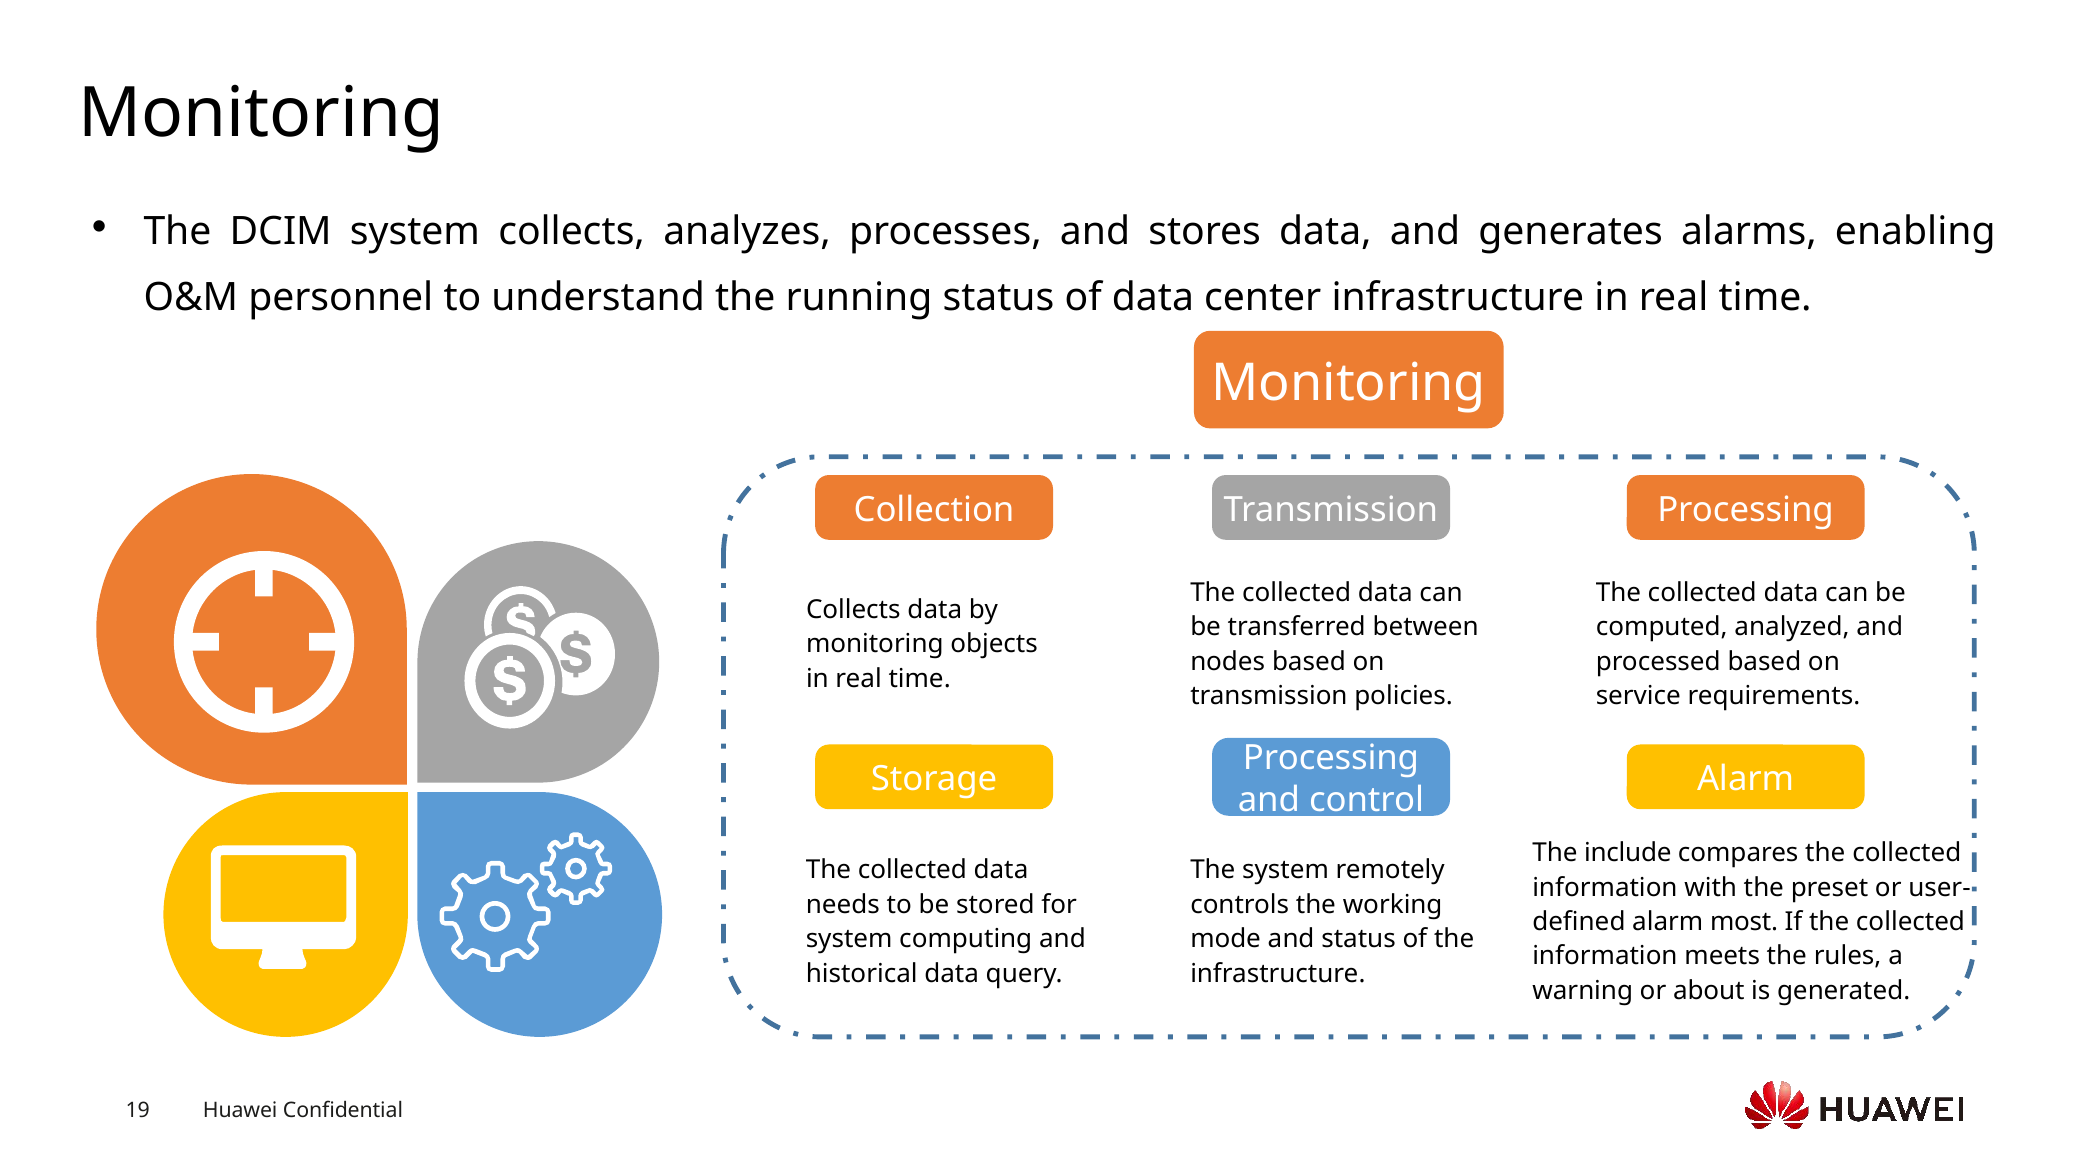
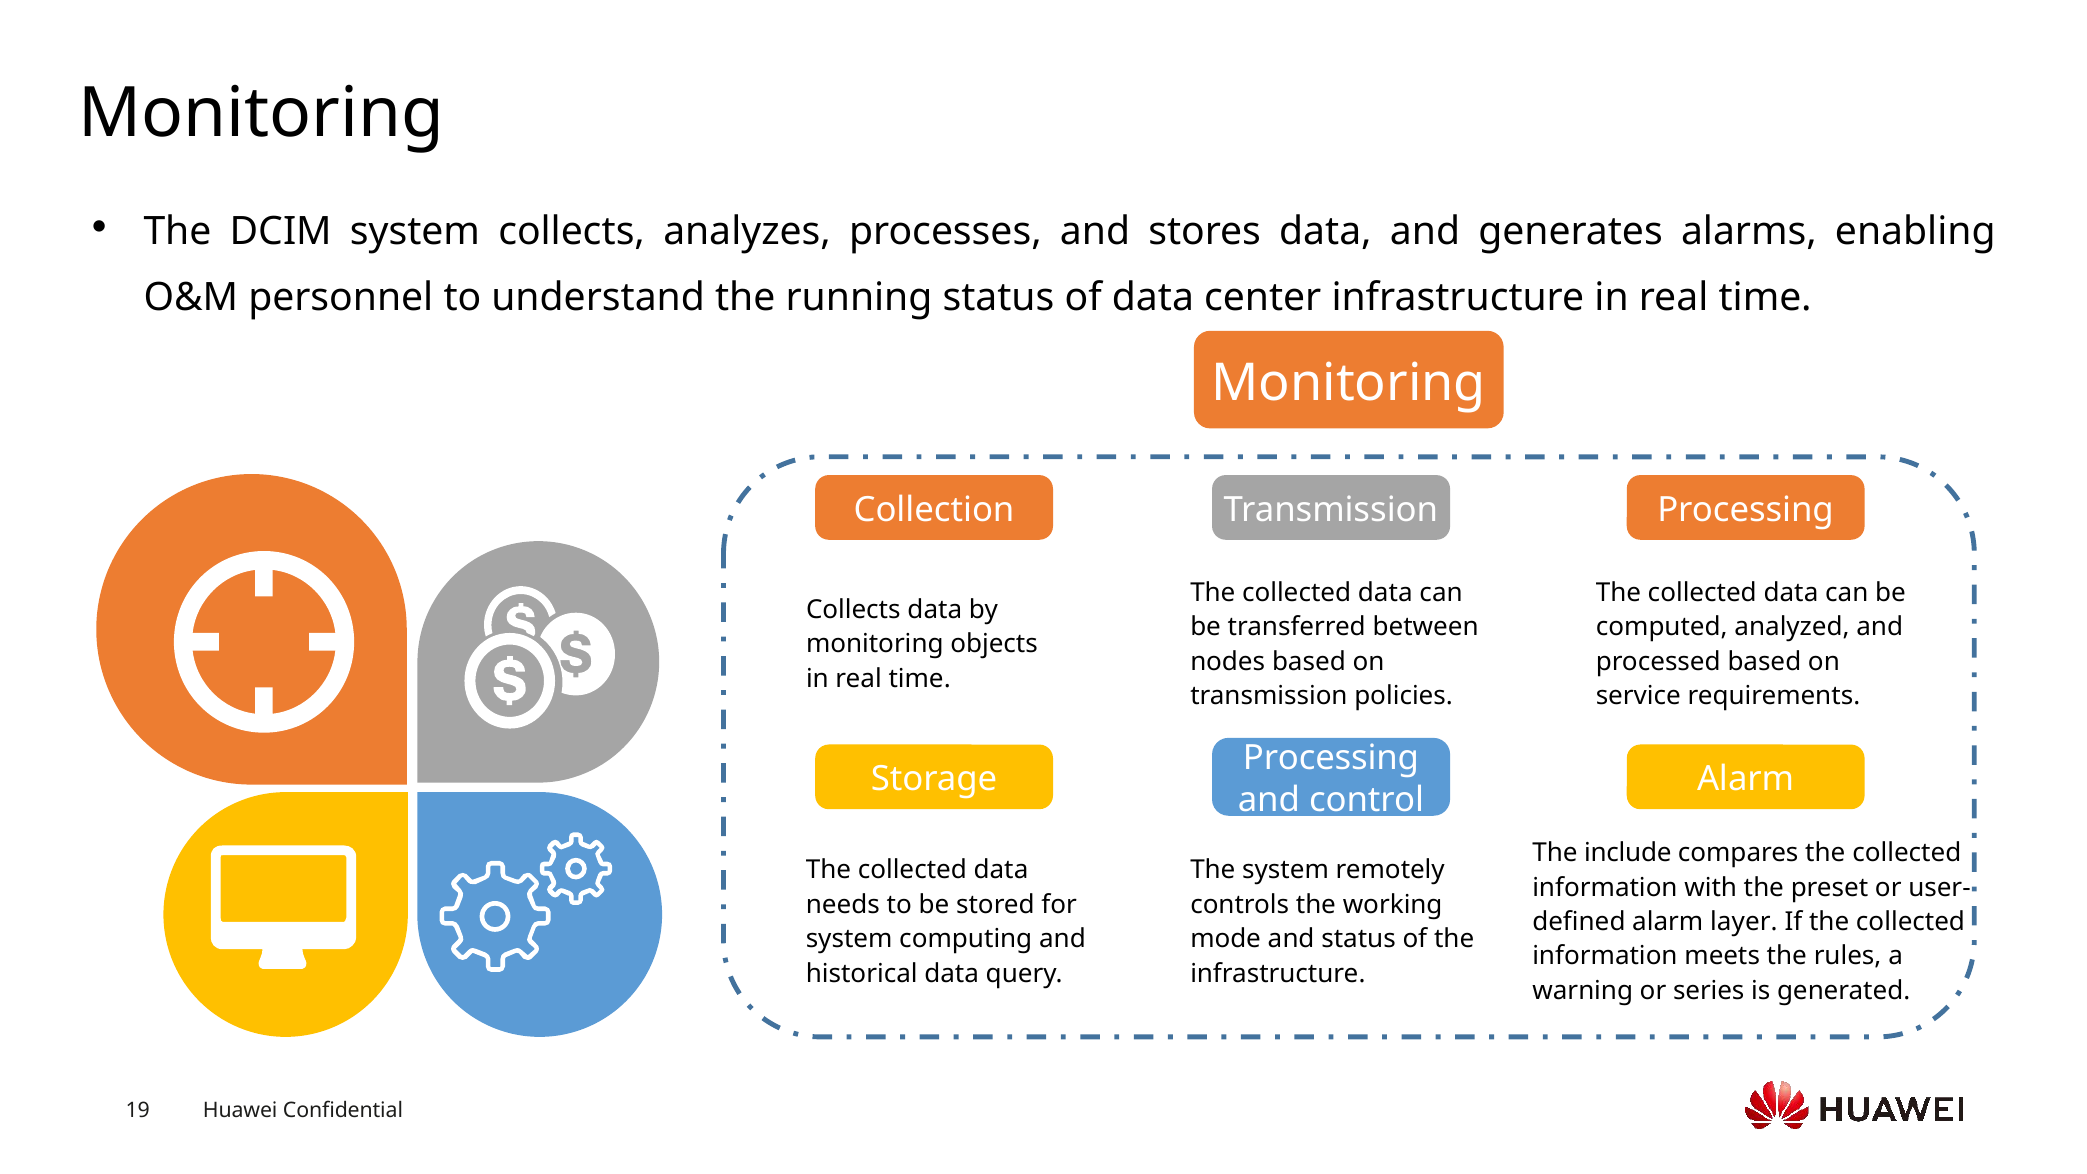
most: most -> layer
about: about -> series
